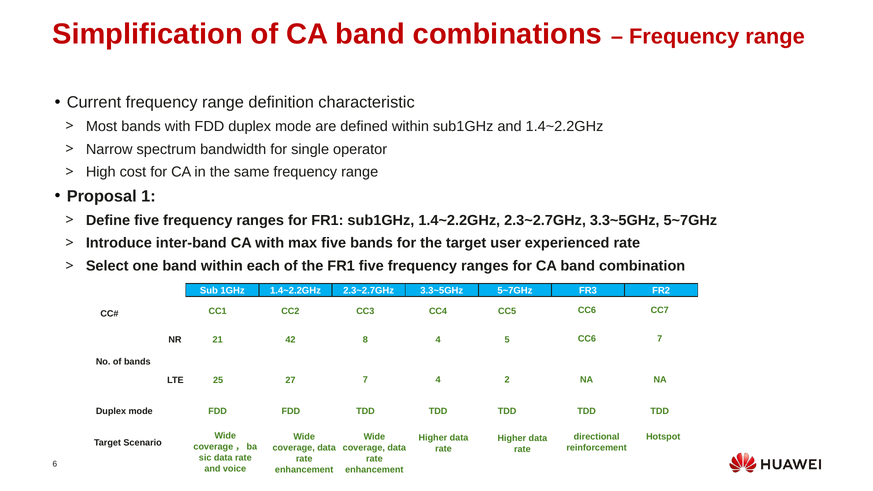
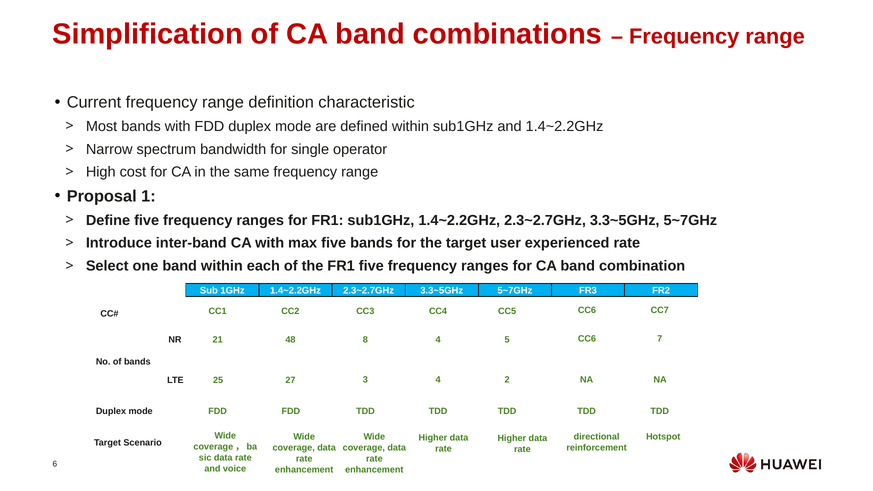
42: 42 -> 48
27 7: 7 -> 3
